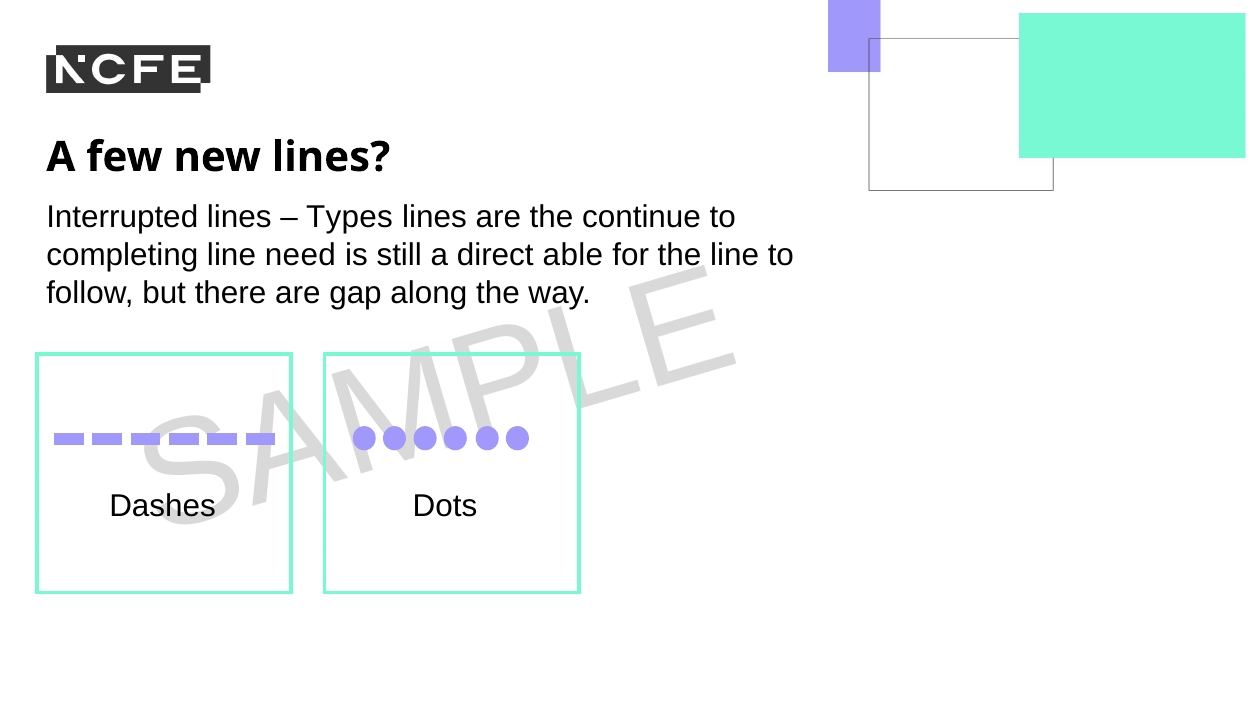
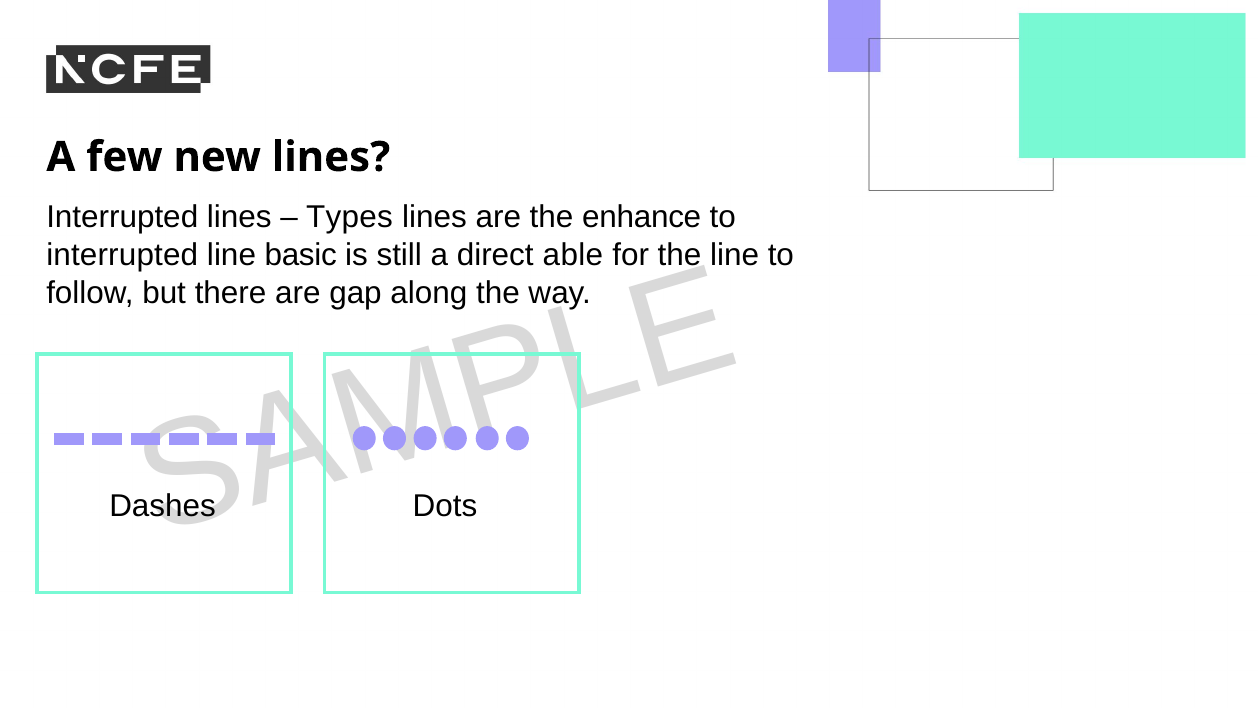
continue: continue -> enhance
completing at (122, 255): completing -> interrupted
need: need -> basic
